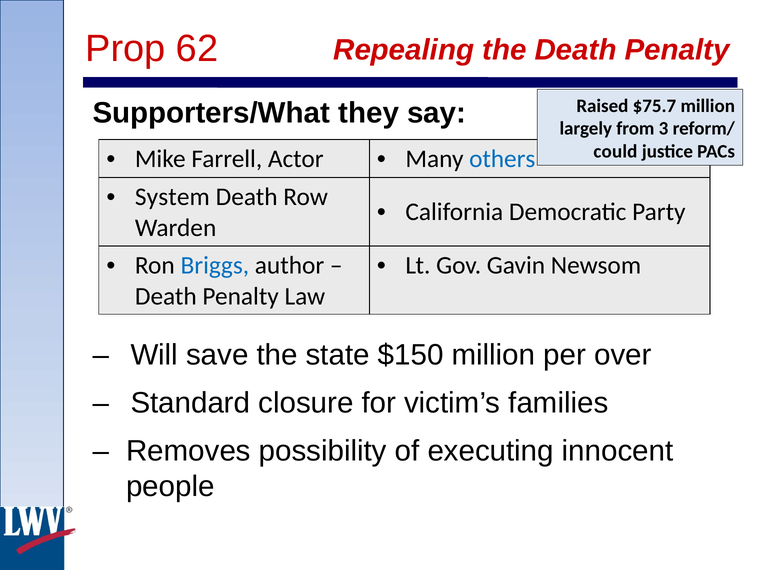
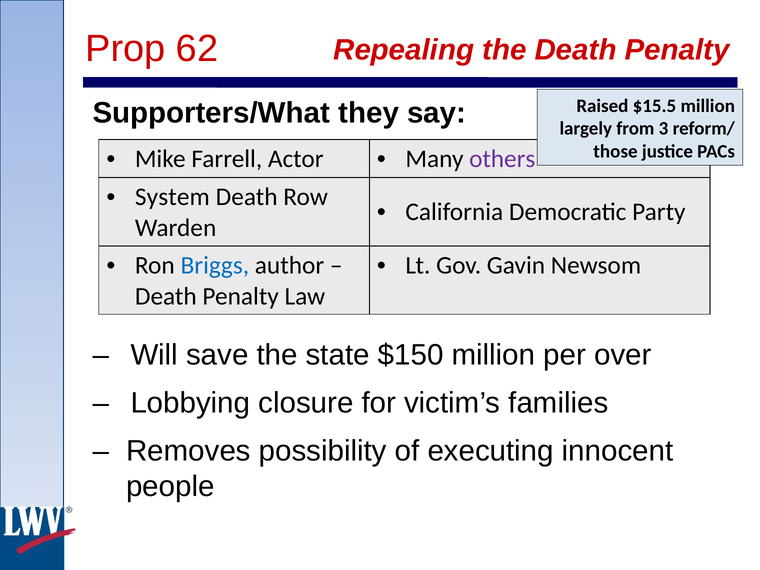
$75.7: $75.7 -> $15.5
could: could -> those
others colour: blue -> purple
Standard: Standard -> Lobbying
